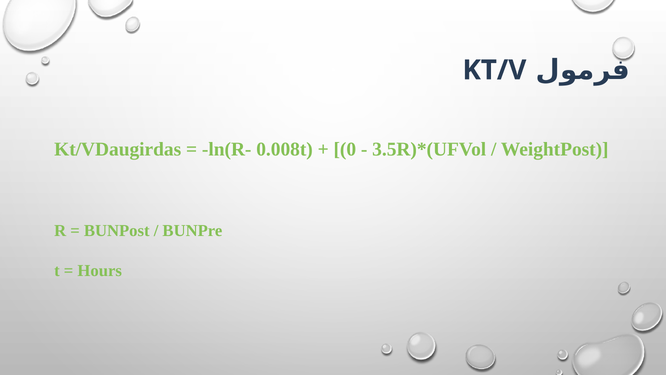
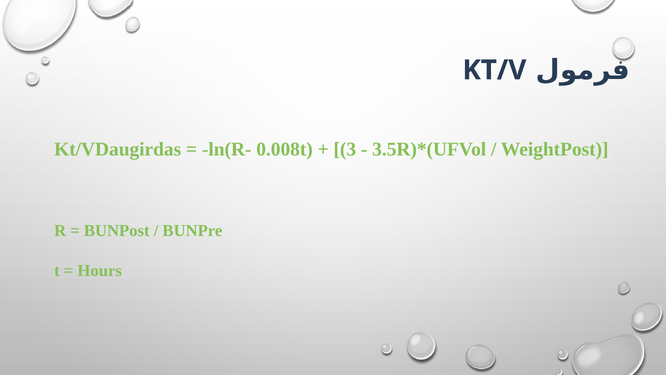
0: 0 -> 3
